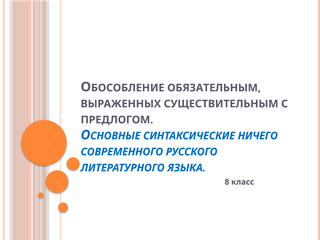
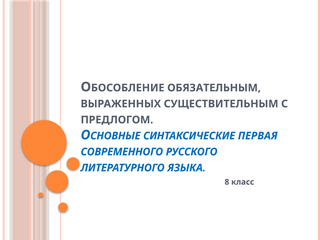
НИЧЕГО: НИЧЕГО -> ПЕРВАЯ
